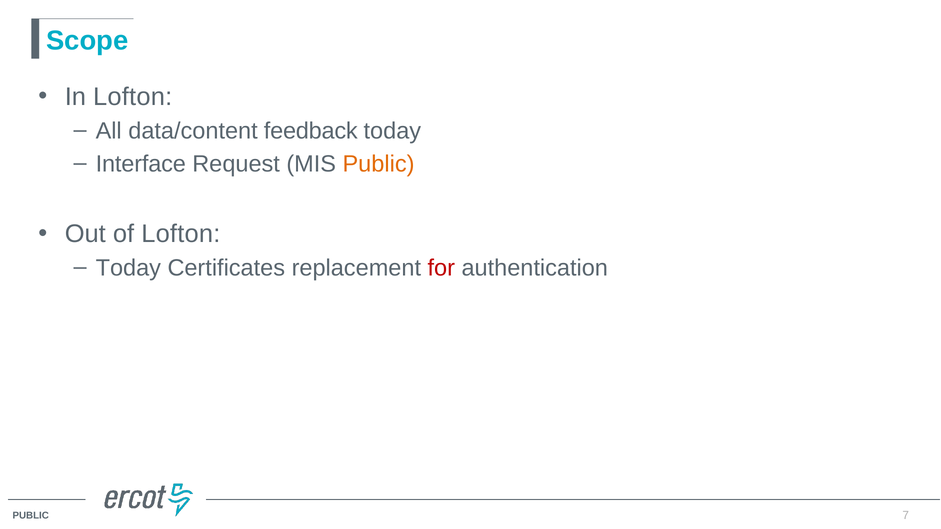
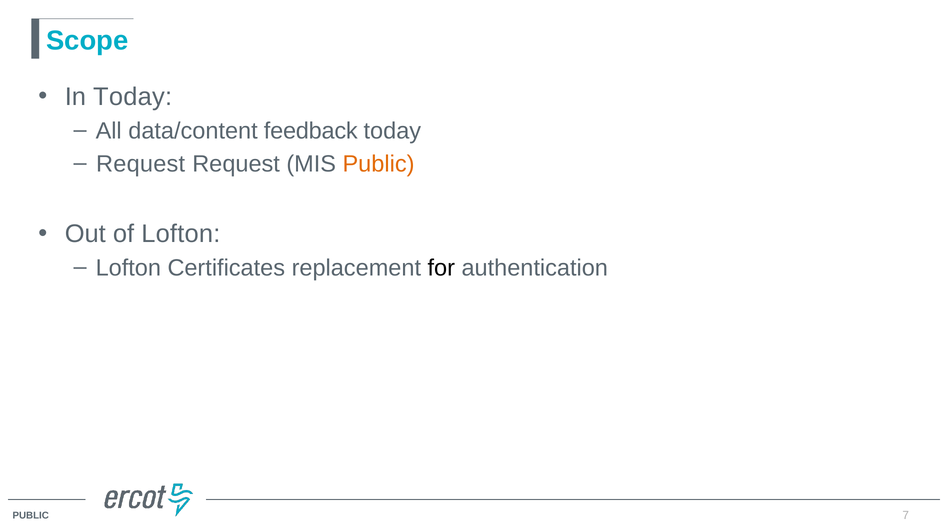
In Lofton: Lofton -> Today
Interface at (141, 164): Interface -> Request
Today at (128, 268): Today -> Lofton
for colour: red -> black
